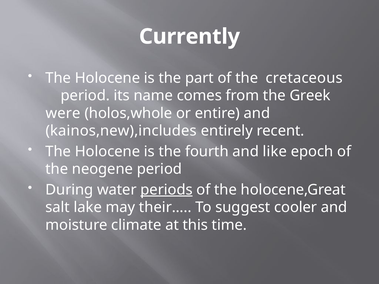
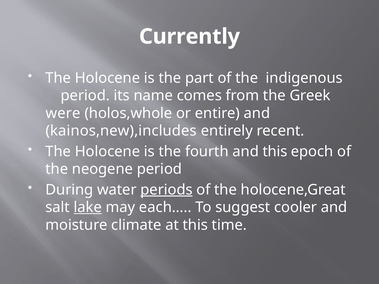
cretaceous: cretaceous -> indigenous
and like: like -> this
lake underline: none -> present
their…: their… -> each…
